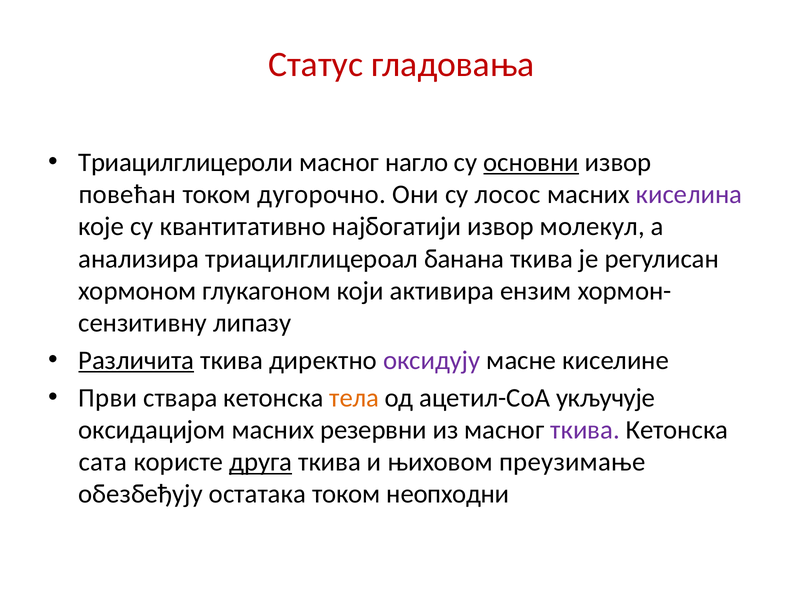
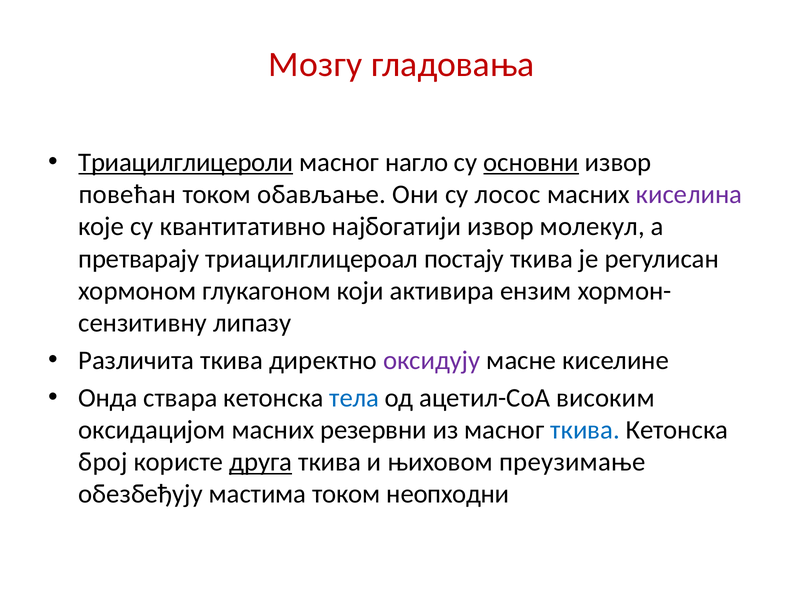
Статус: Статус -> Мозгу
Триацилглицероли underline: none -> present
дугорочно: дугорочно -> обављање
анализира: анализира -> претварају
банана: банана -> постају
Различита underline: present -> none
Први: Први -> Онда
тела colour: orange -> blue
укључује: укључује -> високим
ткива at (585, 430) colour: purple -> blue
сата: сата -> број
остатака: остатака -> мастима
